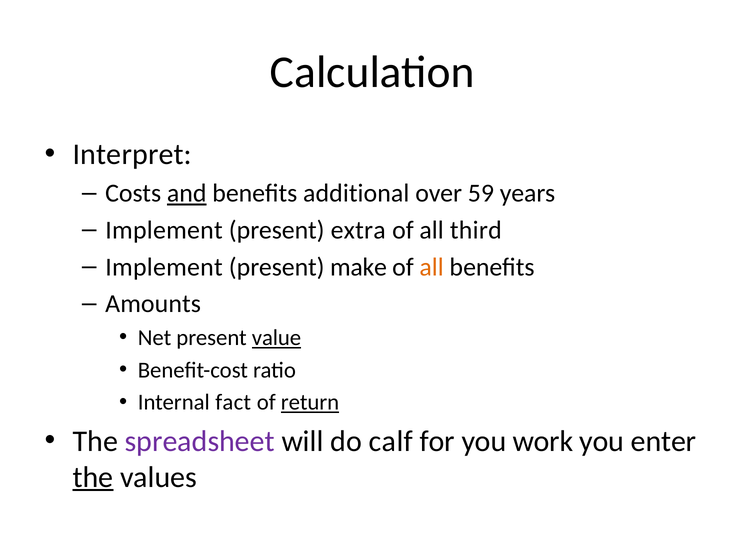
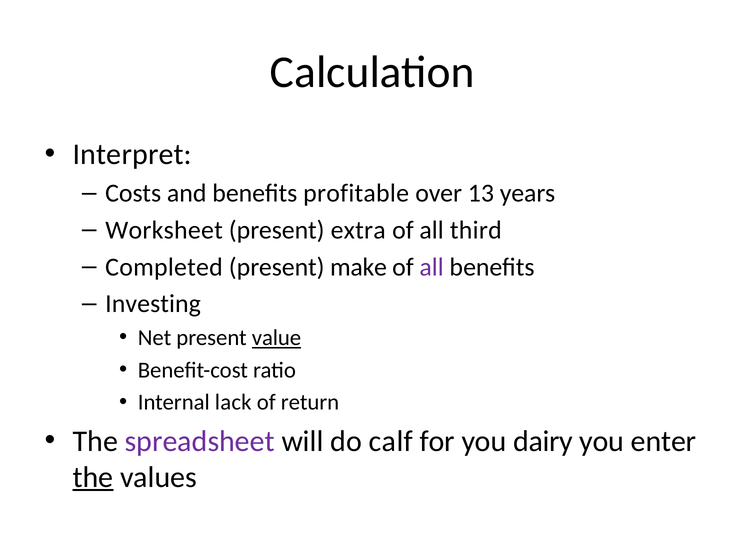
and underline: present -> none
additional: additional -> profitable
59: 59 -> 13
Implement at (164, 230): Implement -> Worksheet
Implement at (164, 267): Implement -> Completed
all at (432, 267) colour: orange -> purple
Amounts: Amounts -> Investing
fact: fact -> lack
return underline: present -> none
work: work -> dairy
